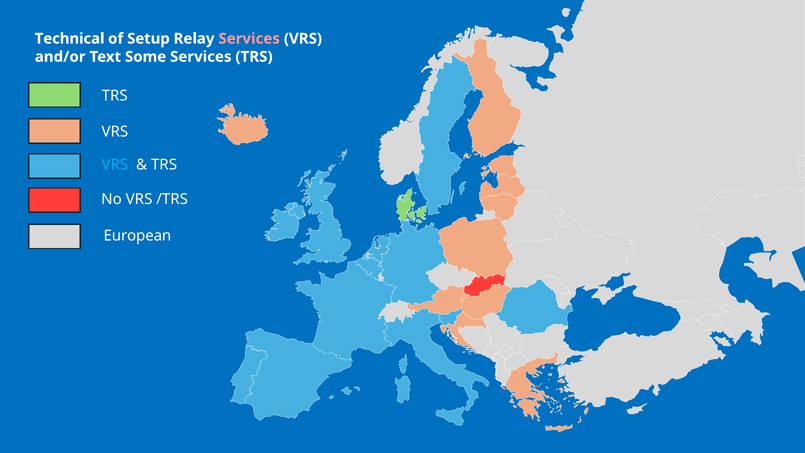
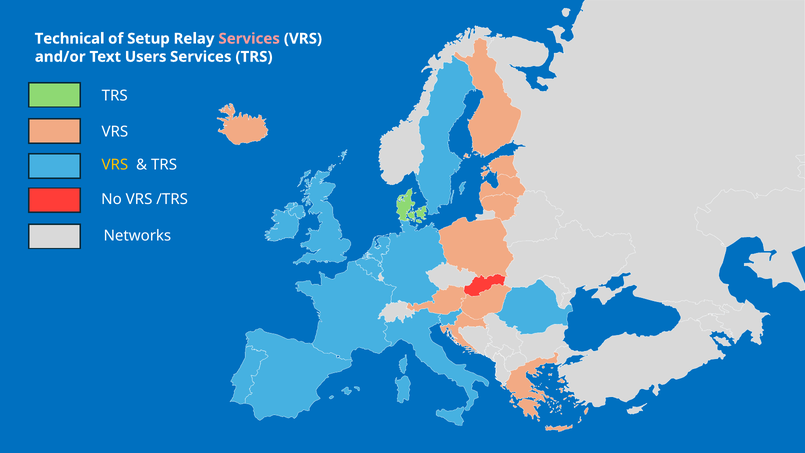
Some: Some -> Users
VRS at (115, 165) colour: light blue -> yellow
European: European -> Networks
